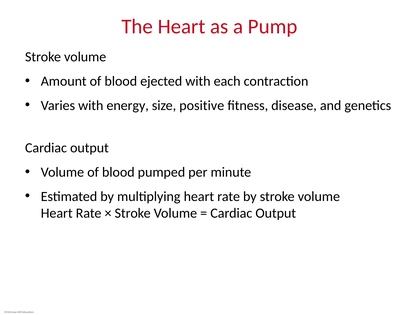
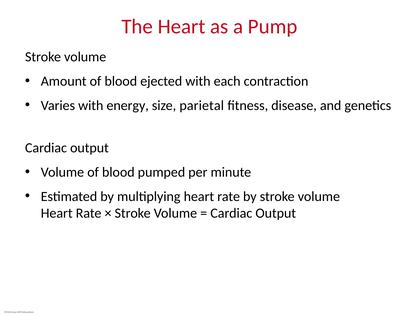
positive: positive -> parietal
